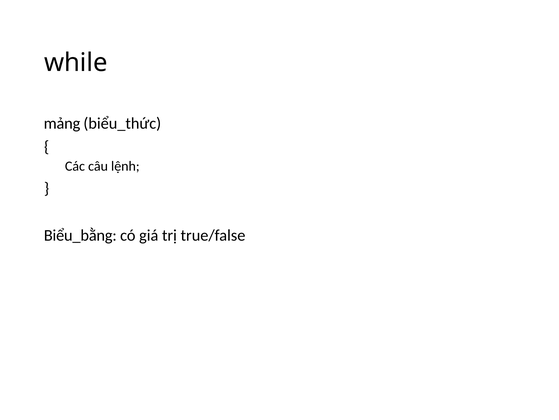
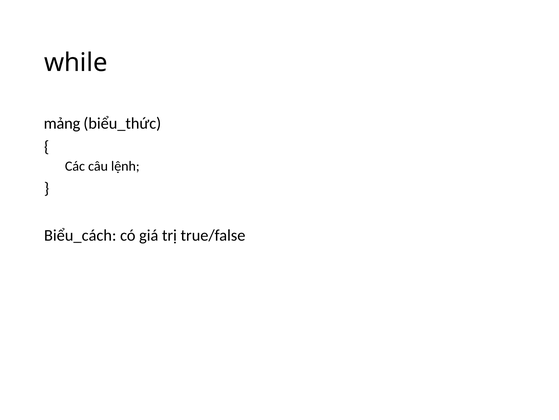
Biểu_bằng: Biểu_bằng -> Biểu_cách
